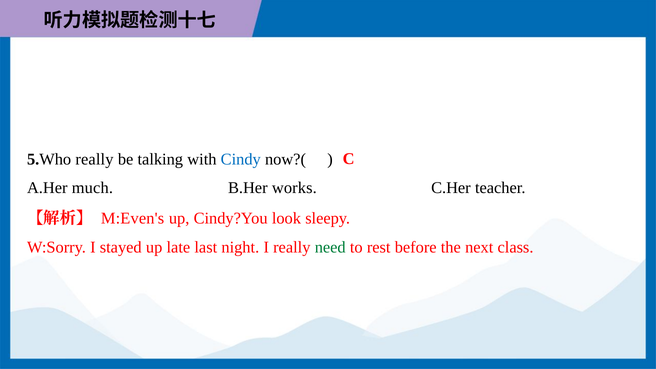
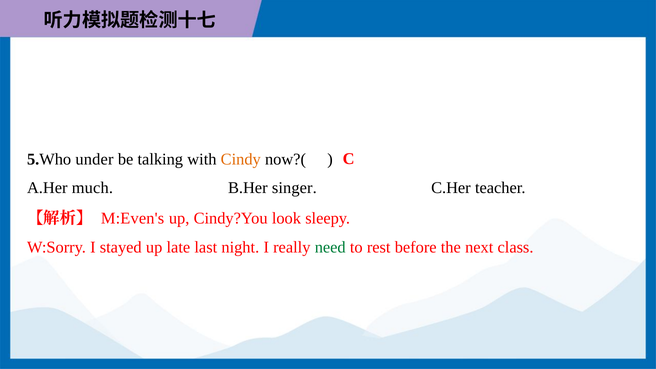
5.Who really: really -> under
Cindy colour: blue -> orange
works: works -> singer
